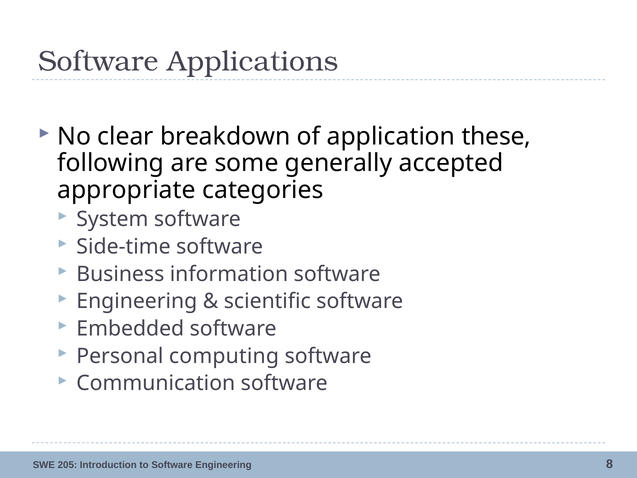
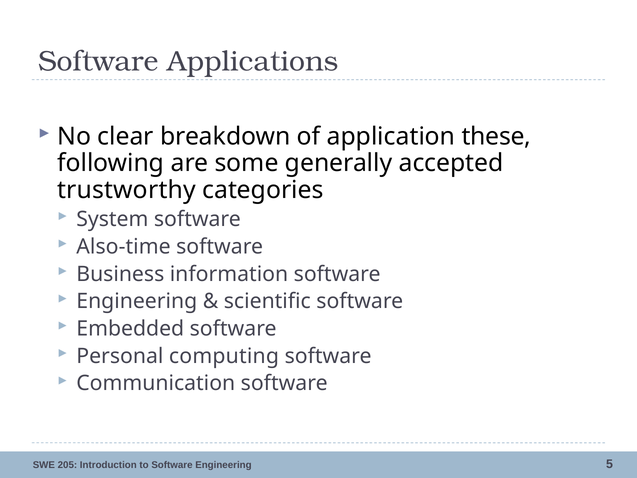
appropriate: appropriate -> trustworthy
Side-time: Side-time -> Also-time
8: 8 -> 5
